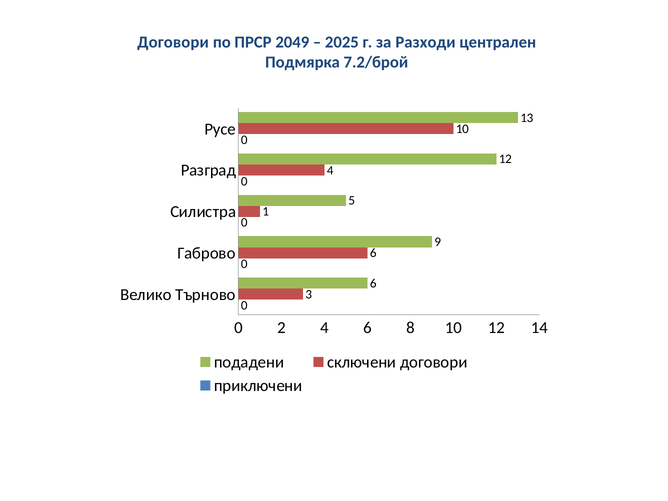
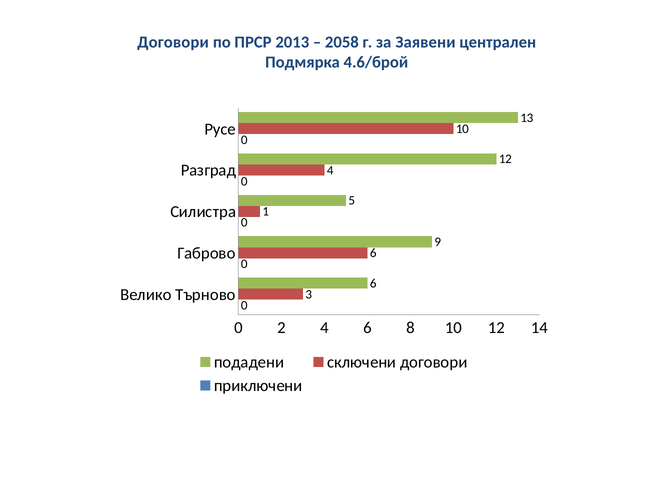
2049: 2049 -> 2013
2025: 2025 -> 2058
Разходи: Разходи -> Заявени
7.2/брой: 7.2/брой -> 4.6/брой
